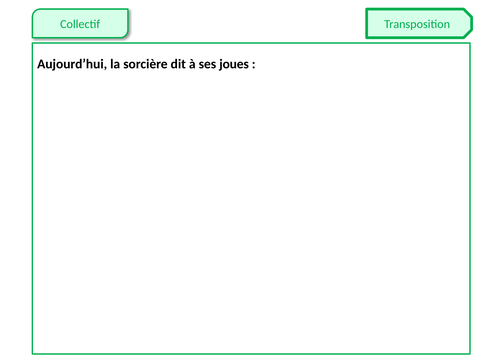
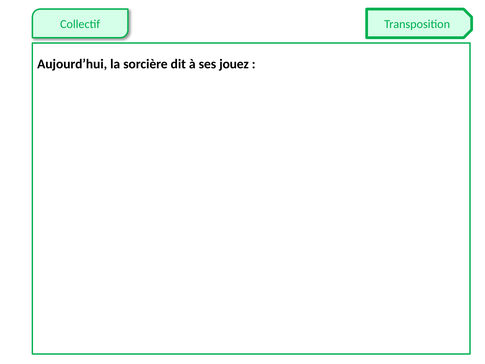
joues: joues -> jouez
